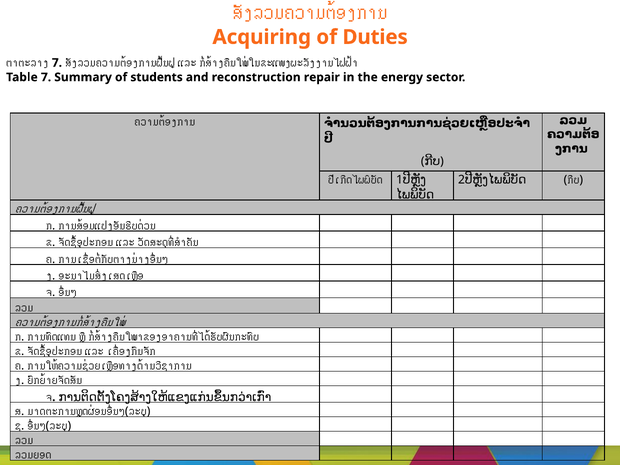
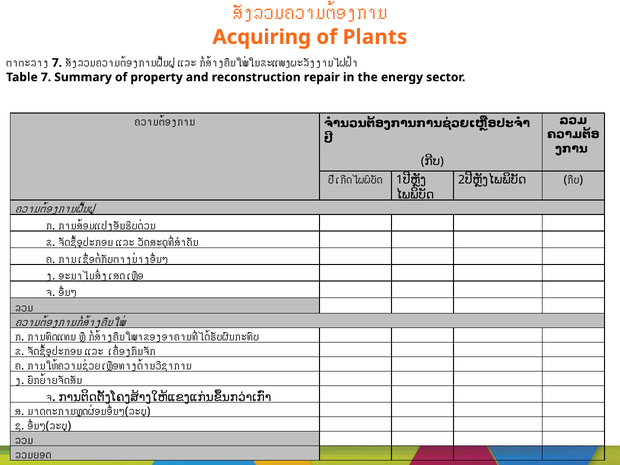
Duties: Duties -> Plants
students: students -> property
